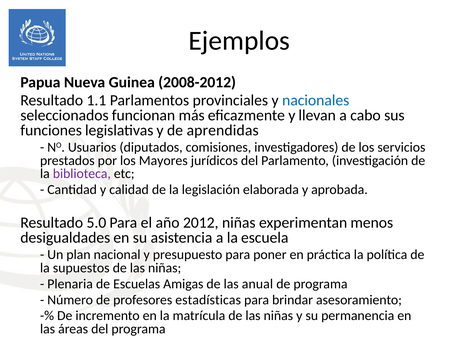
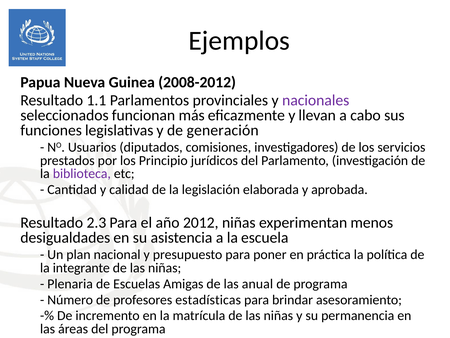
nacionales colour: blue -> purple
aprendidas: aprendidas -> generación
Mayores: Mayores -> Principio
5.0: 5.0 -> 2.3
supuestos: supuestos -> integrante
